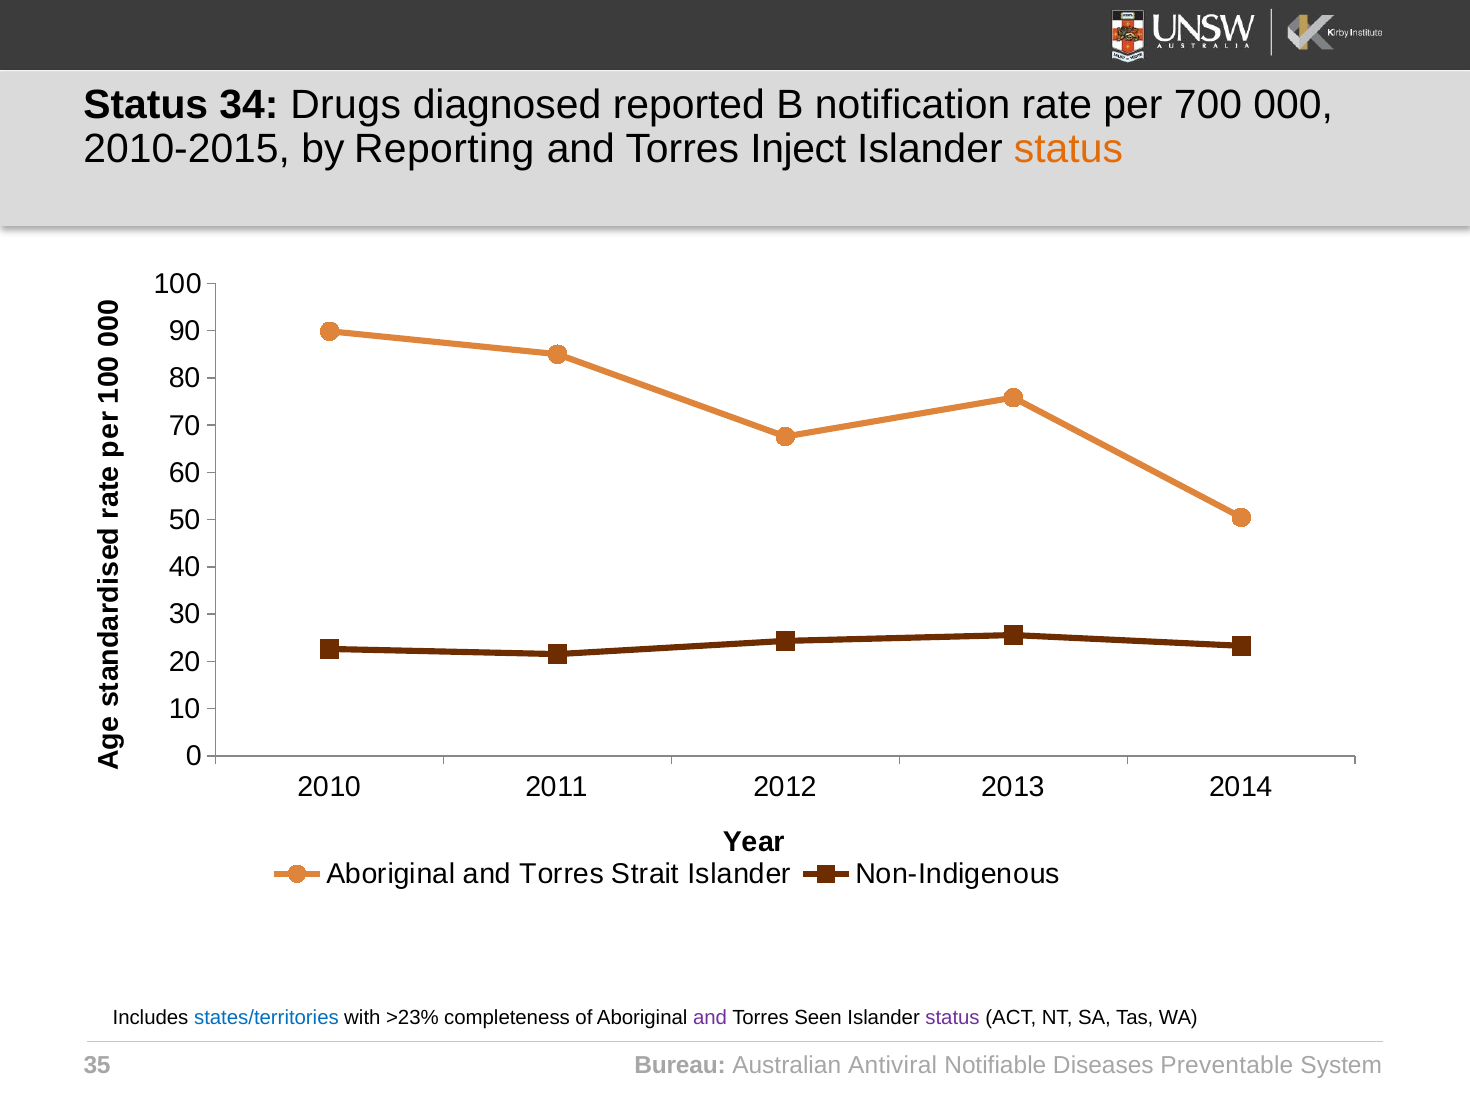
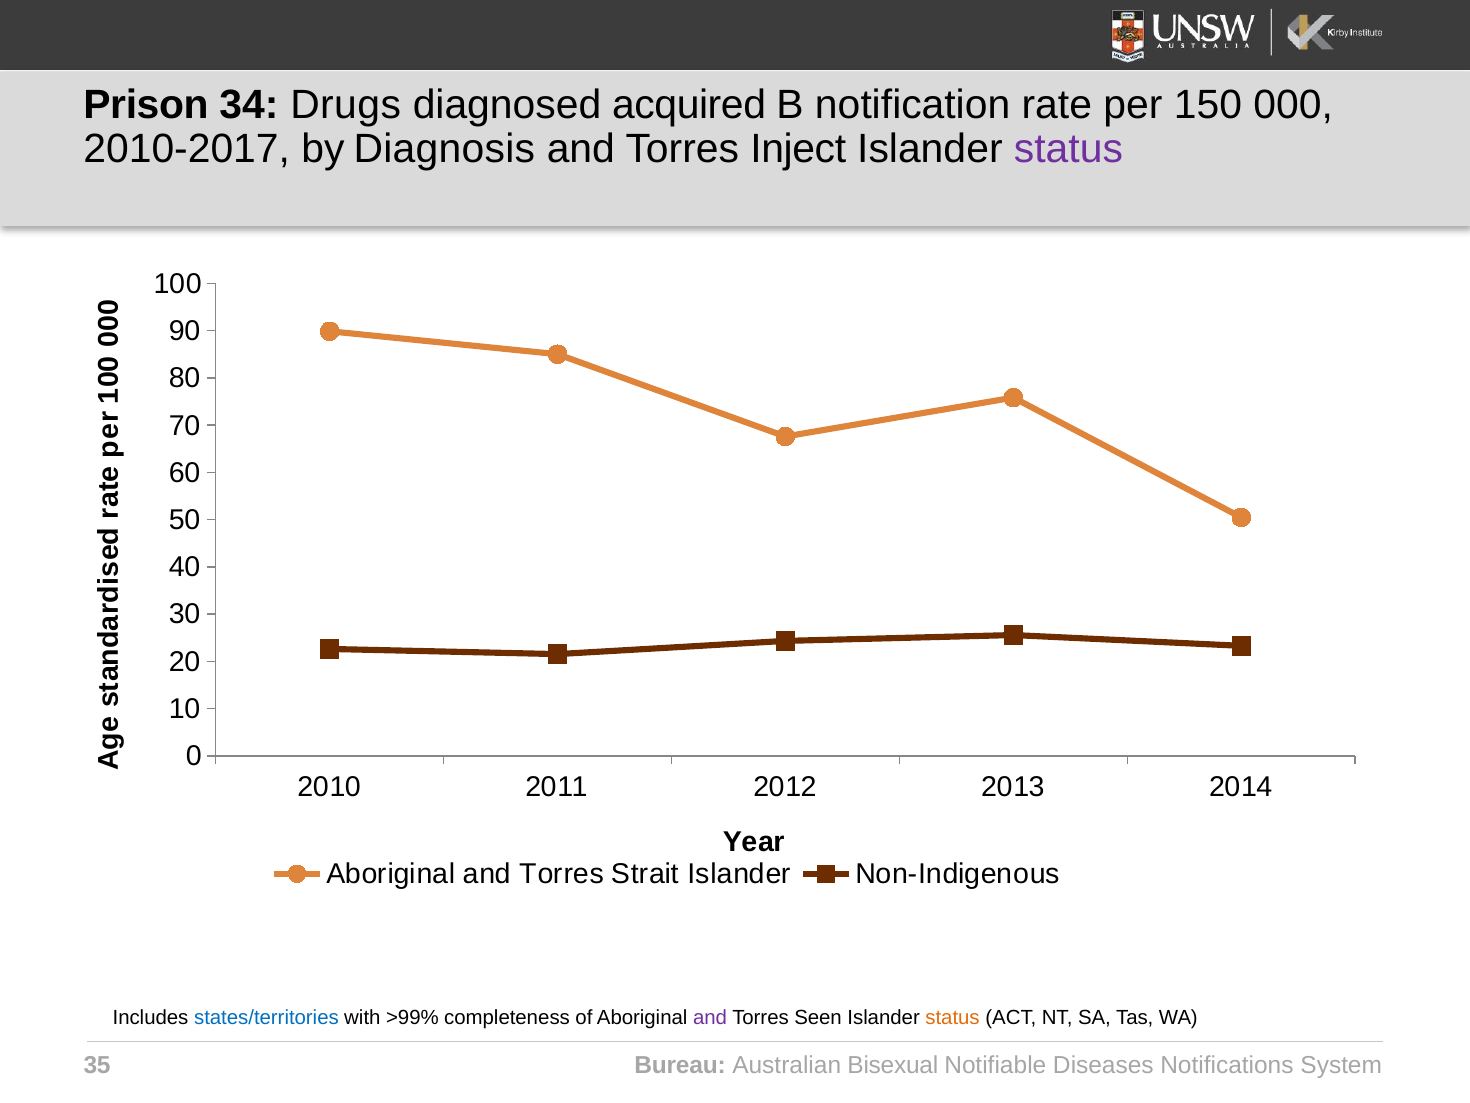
Status at (146, 105): Status -> Prison
reported: reported -> acquired
700: 700 -> 150
2010-2015: 2010-2015 -> 2010-2017
Reporting: Reporting -> Diagnosis
status at (1068, 149) colour: orange -> purple
>23%: >23% -> >99%
status at (953, 1017) colour: purple -> orange
Antiviral: Antiviral -> Bisexual
Preventable: Preventable -> Notifications
